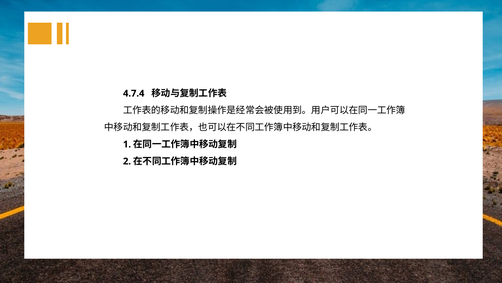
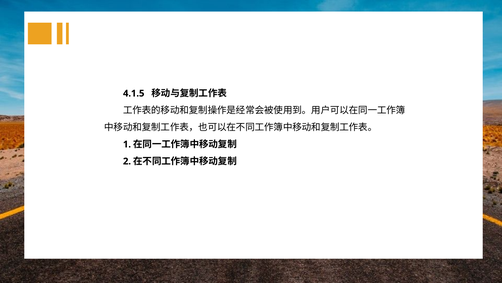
4.7.4: 4.7.4 -> 4.1.5
